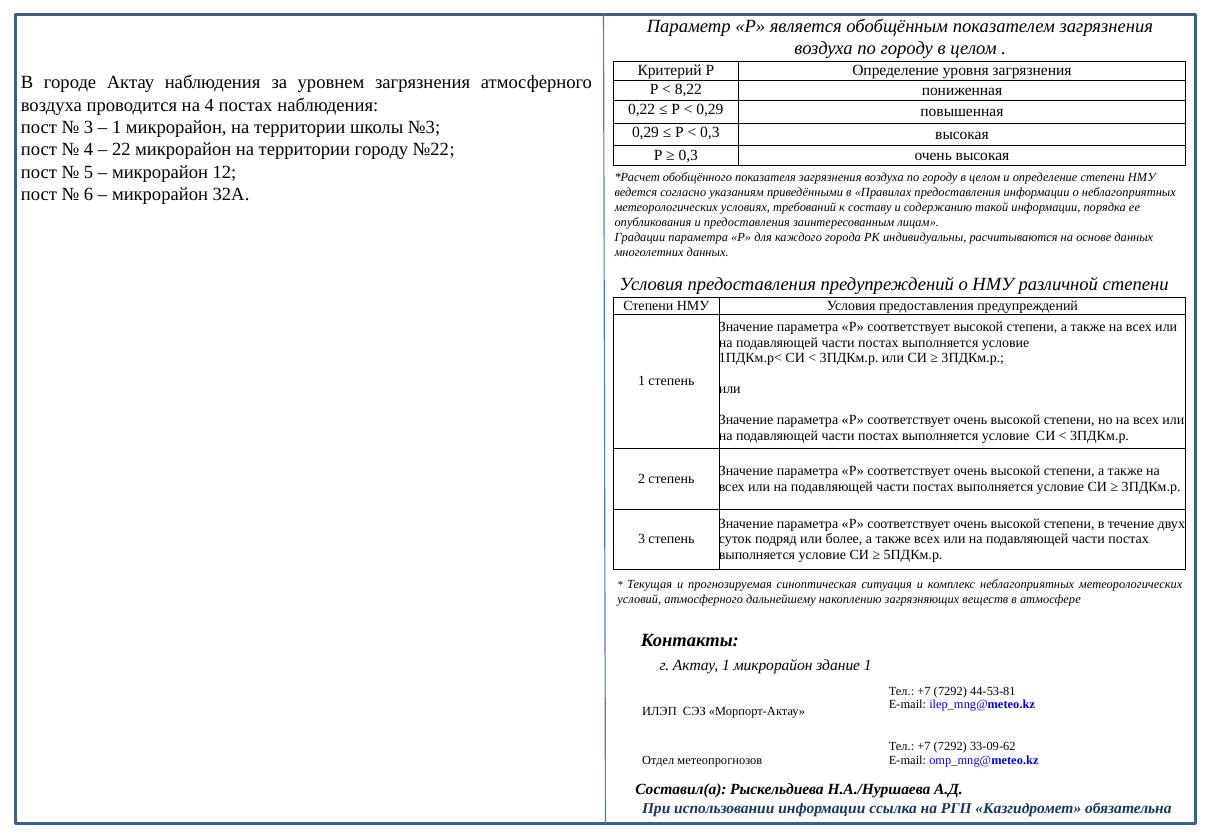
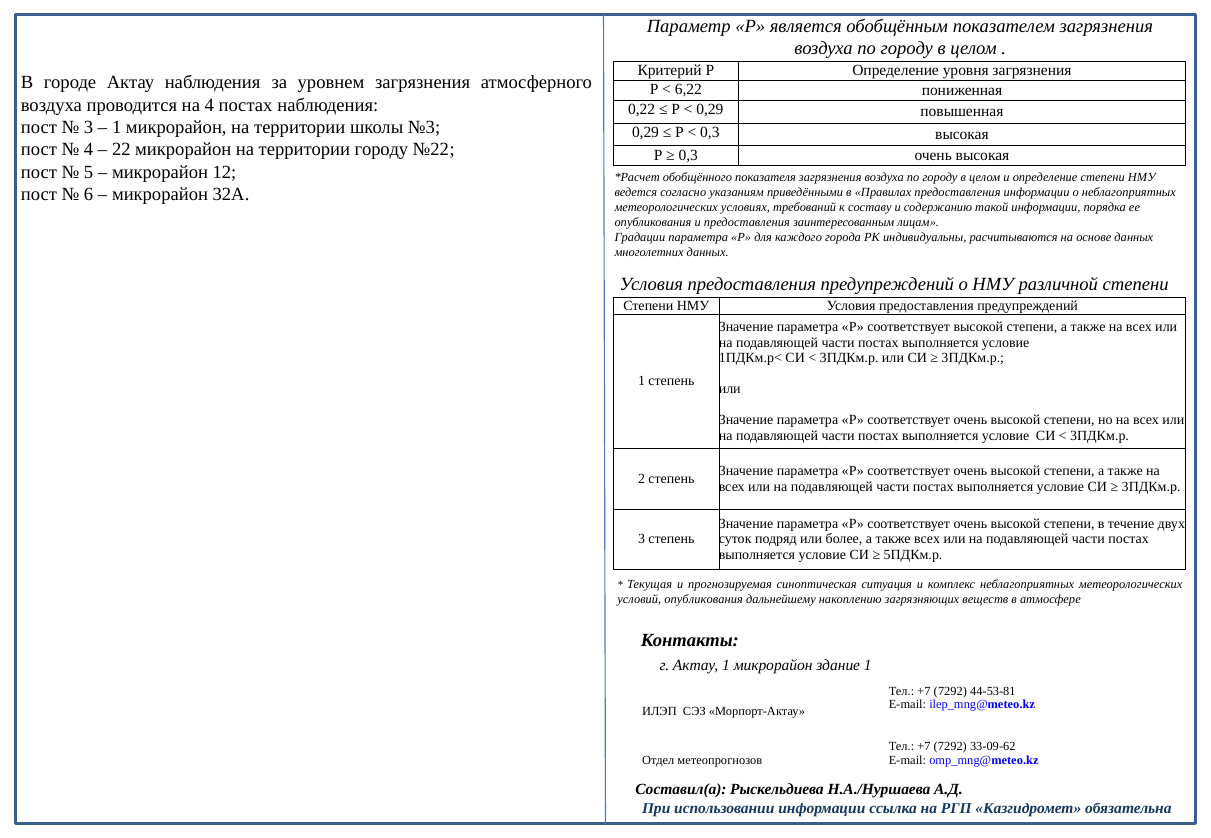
8,22: 8,22 -> 6,22
условий атмосферного: атмосферного -> опубликования
